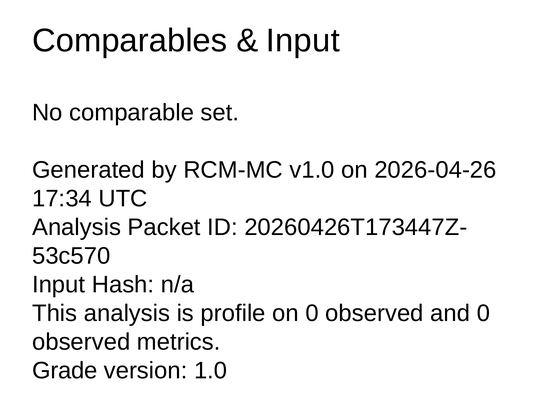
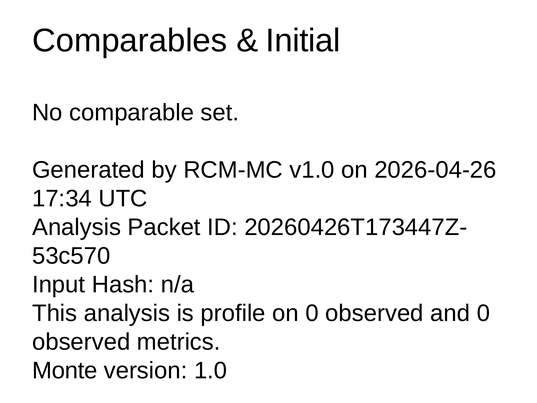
Input at (303, 41): Input -> Initial
Grade: Grade -> Monte
